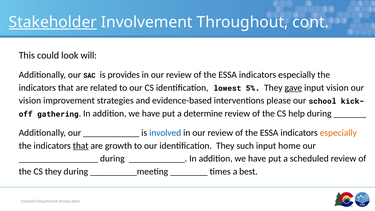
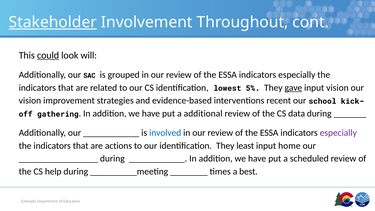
could underline: none -> present
provides: provides -> grouped
please: please -> recent
determine: determine -> additional
help: help -> data
especially at (338, 133) colour: orange -> purple
that at (81, 146) underline: present -> none
growth: growth -> actions
such: such -> least
CS they: they -> help
